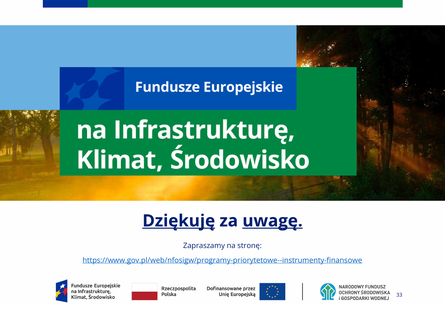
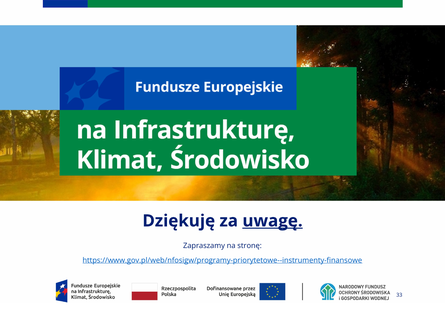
Dziękuję underline: present -> none
